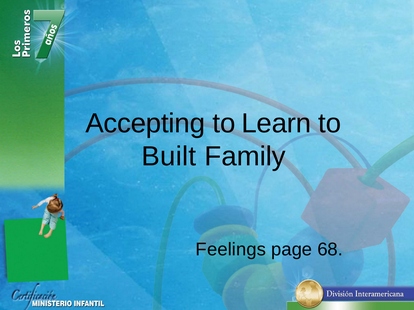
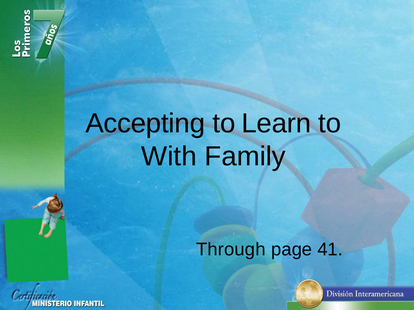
Built: Built -> With
Feelings: Feelings -> Through
68: 68 -> 41
